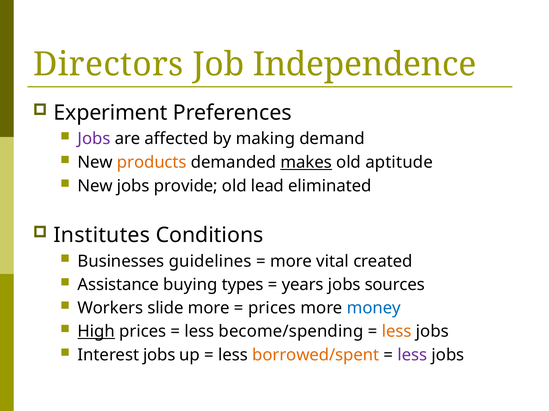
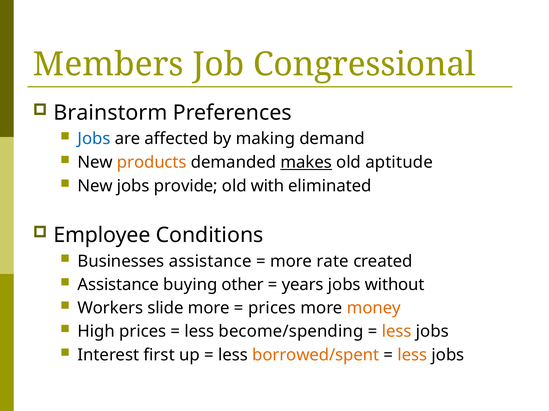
Directors: Directors -> Members
Independence: Independence -> Congressional
Experiment: Experiment -> Brainstorm
Jobs at (94, 139) colour: purple -> blue
lead: lead -> with
Institutes: Institutes -> Employee
Businesses guidelines: guidelines -> assistance
vital: vital -> rate
types: types -> other
sources: sources -> without
money colour: blue -> orange
High underline: present -> none
Interest jobs: jobs -> first
less at (412, 356) colour: purple -> orange
